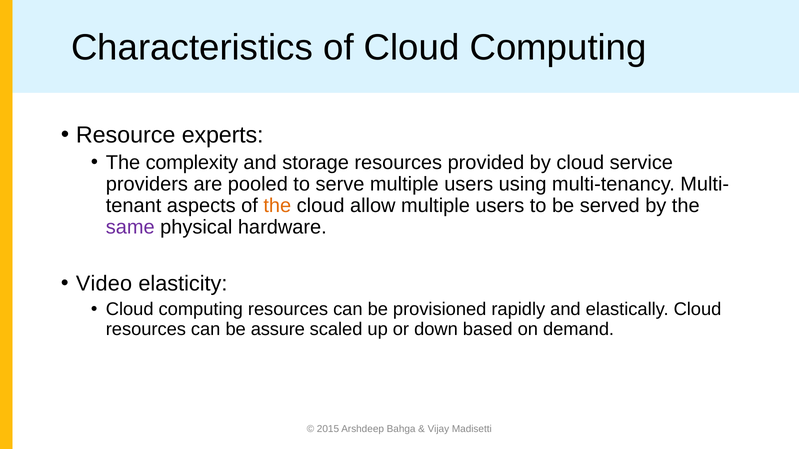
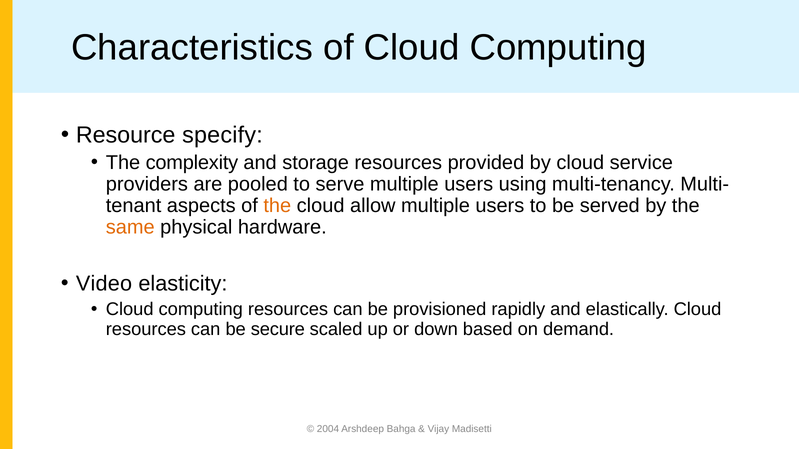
experts: experts -> specify
same colour: purple -> orange
assure: assure -> secure
2015: 2015 -> 2004
